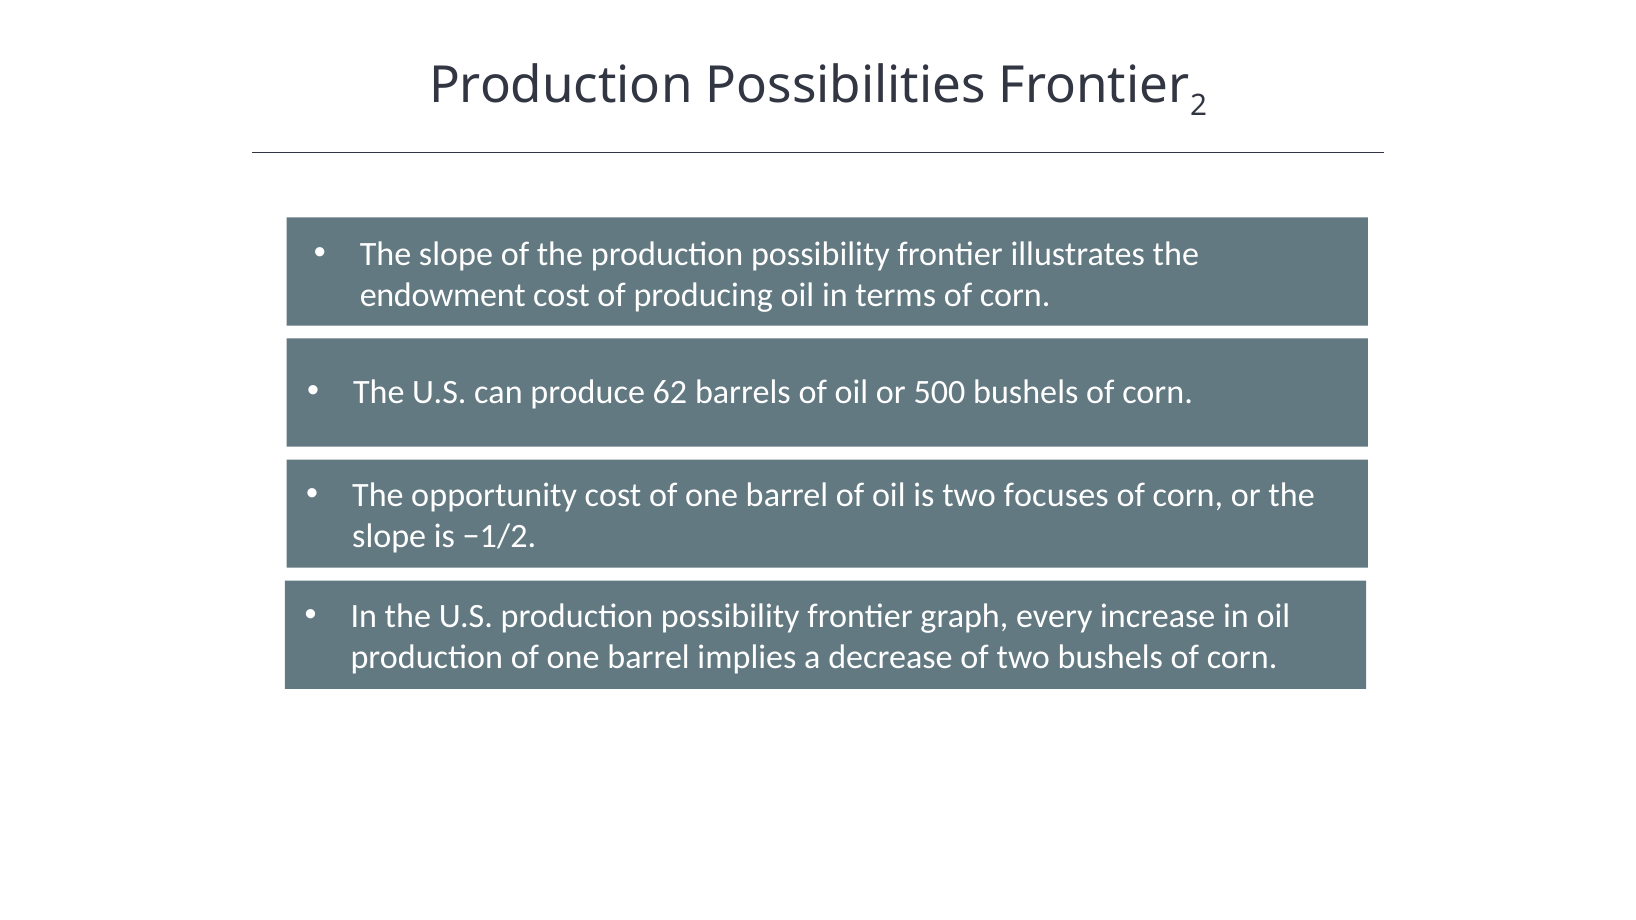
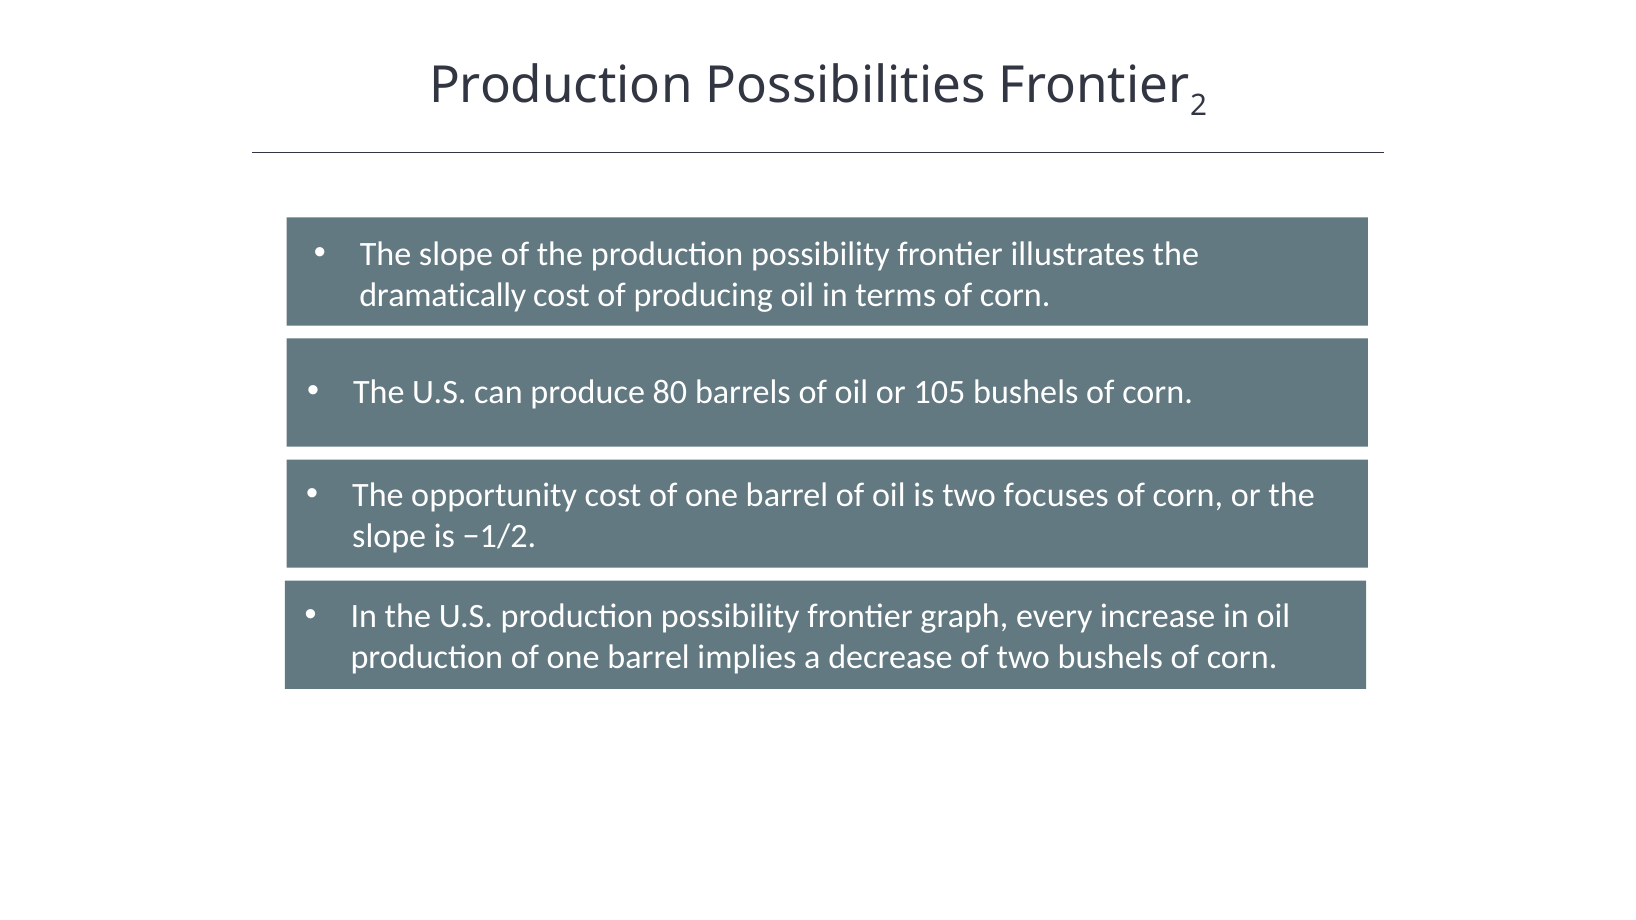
endowment: endowment -> dramatically
62: 62 -> 80
500: 500 -> 105
